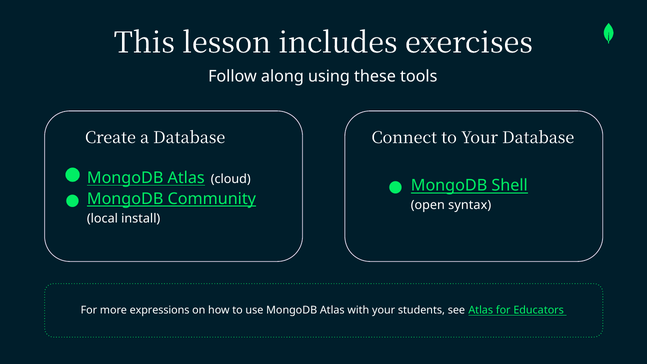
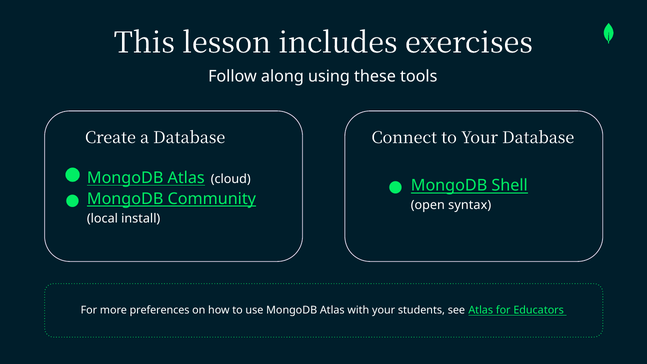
expressions: expressions -> preferences
